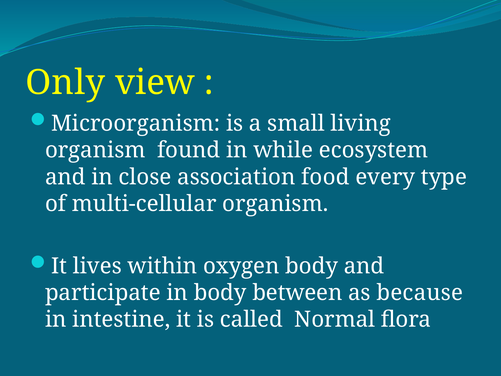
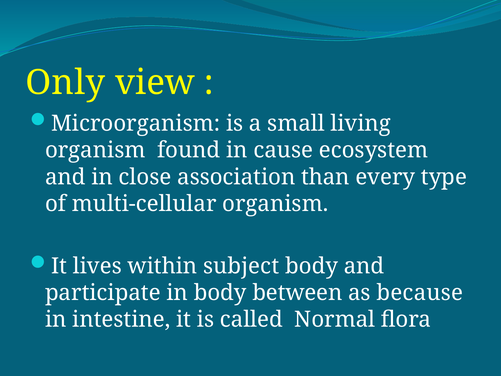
while: while -> cause
food: food -> than
oxygen: oxygen -> subject
